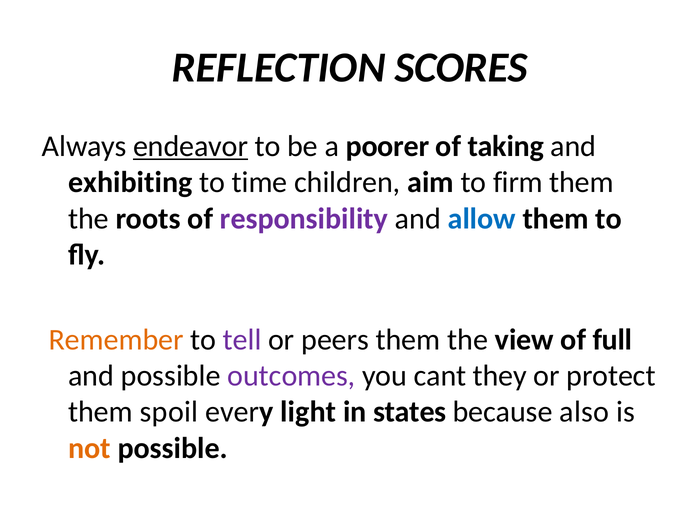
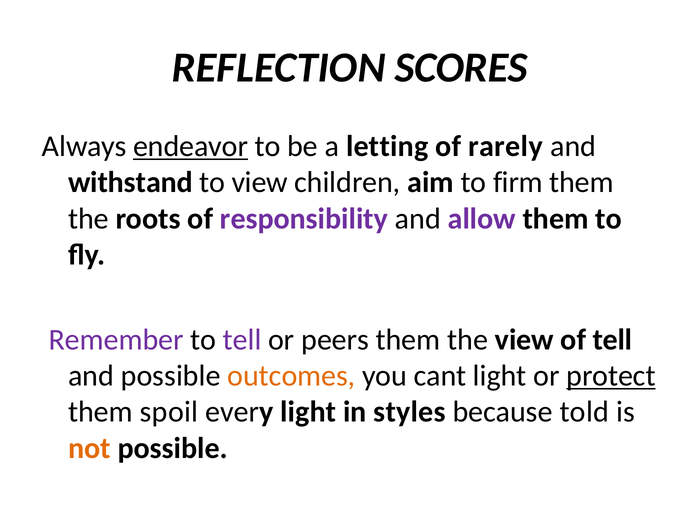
poorer: poorer -> letting
taking: taking -> rarely
exhibiting: exhibiting -> withstand
to time: time -> view
allow colour: blue -> purple
Remember colour: orange -> purple
of full: full -> tell
outcomes colour: purple -> orange
cant they: they -> light
protect underline: none -> present
states: states -> styles
also: also -> told
